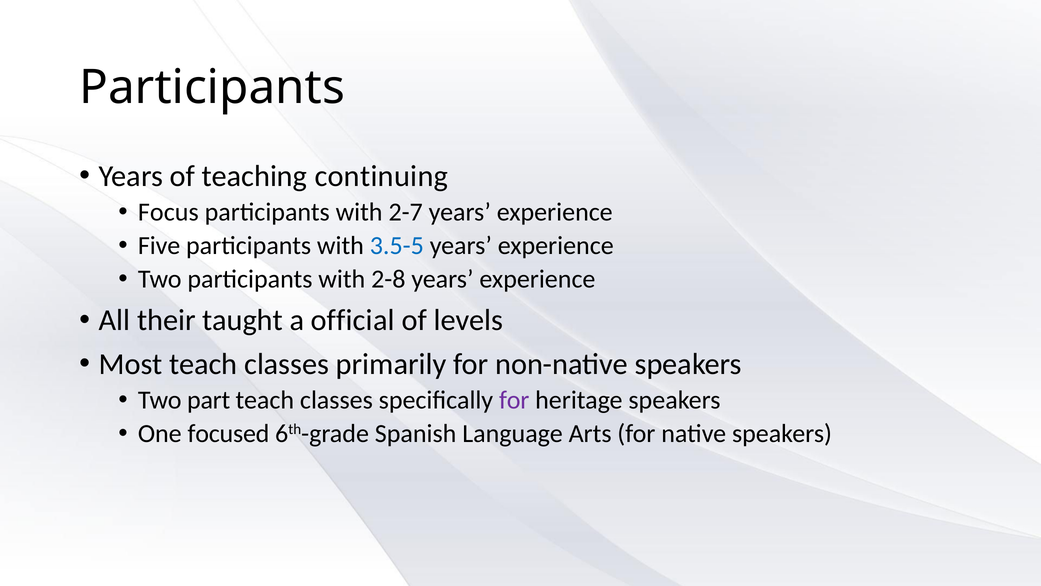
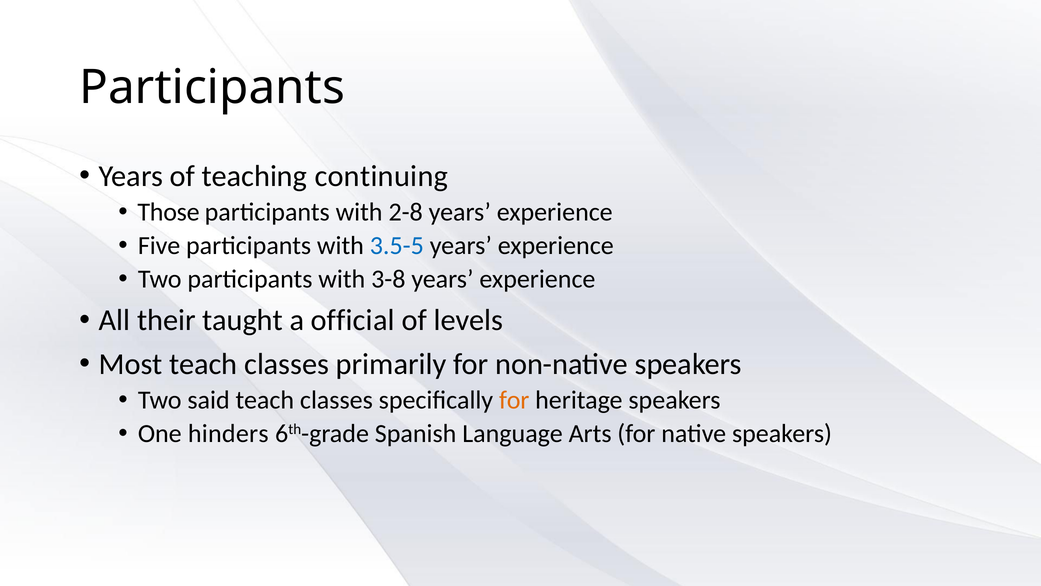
Focus: Focus -> Those
2-7: 2-7 -> 2-8
2-8: 2-8 -> 3-8
part: part -> said
for at (514, 400) colour: purple -> orange
focused: focused -> hinders
